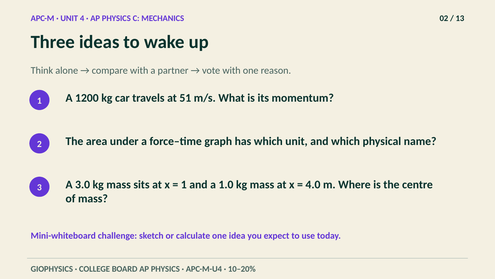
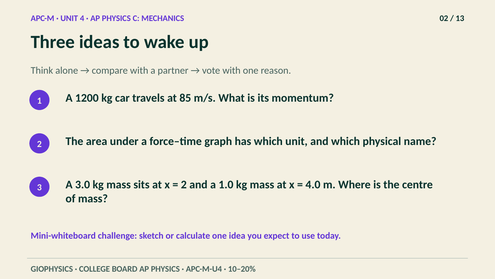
51: 51 -> 85
1 at (184, 184): 1 -> 2
